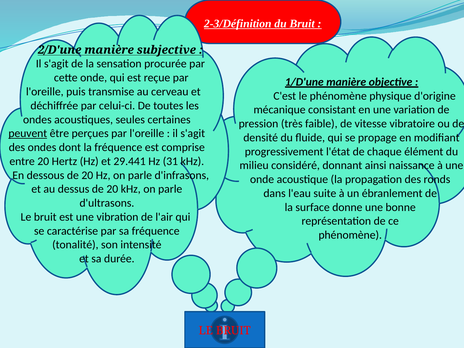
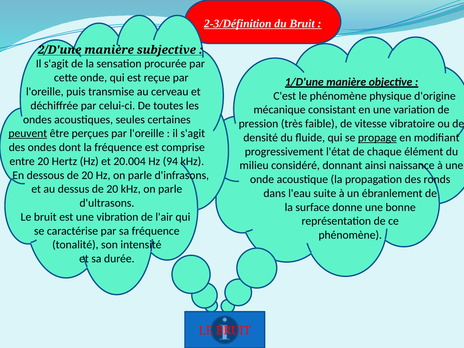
propage underline: none -> present
29.441: 29.441 -> 20.004
31: 31 -> 94
